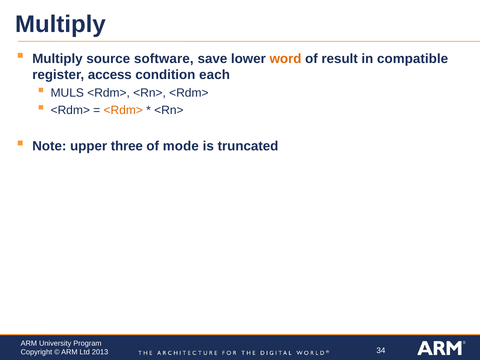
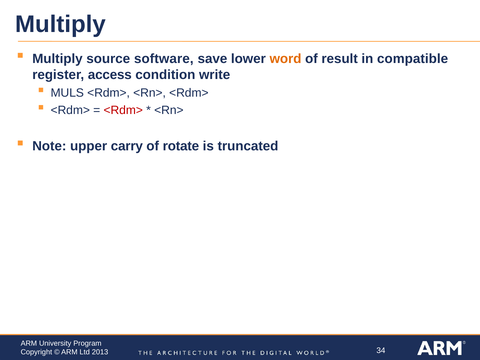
each: each -> write
<Rdm> at (123, 110) colour: orange -> red
three: three -> carry
mode: mode -> rotate
